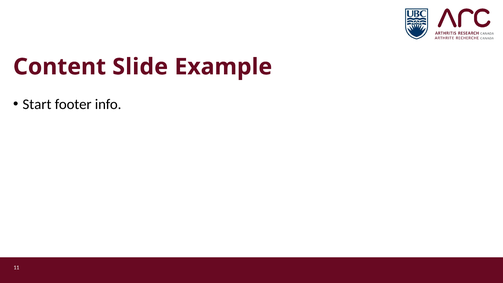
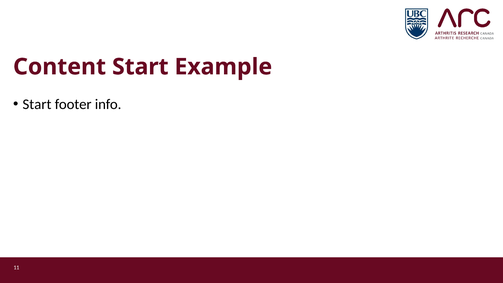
Content Slide: Slide -> Start
